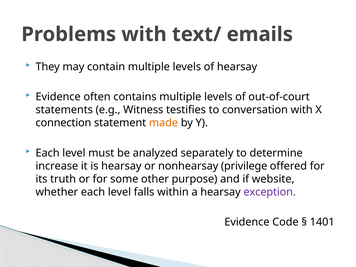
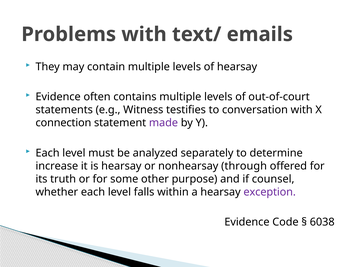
made colour: orange -> purple
privilege: privilege -> through
website: website -> counsel
1401: 1401 -> 6038
